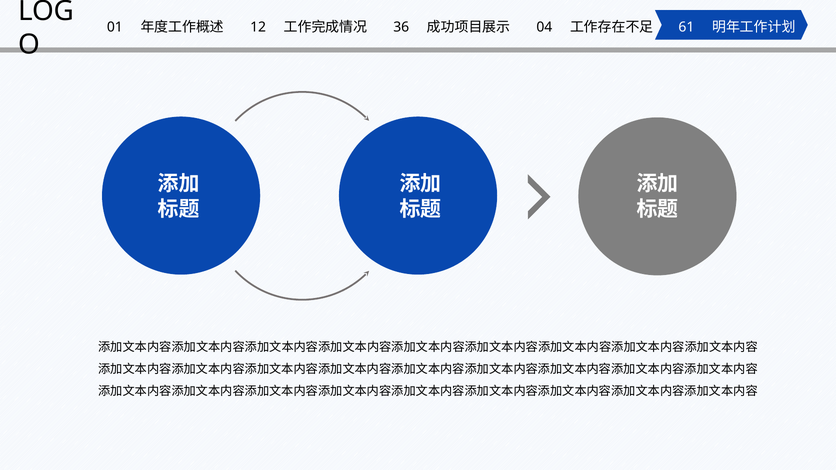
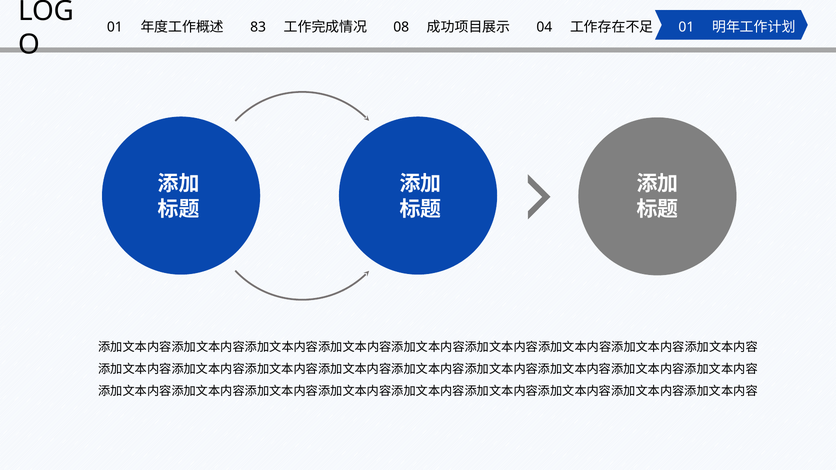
12: 12 -> 83
36: 36 -> 08
61 at (686, 27): 61 -> 01
